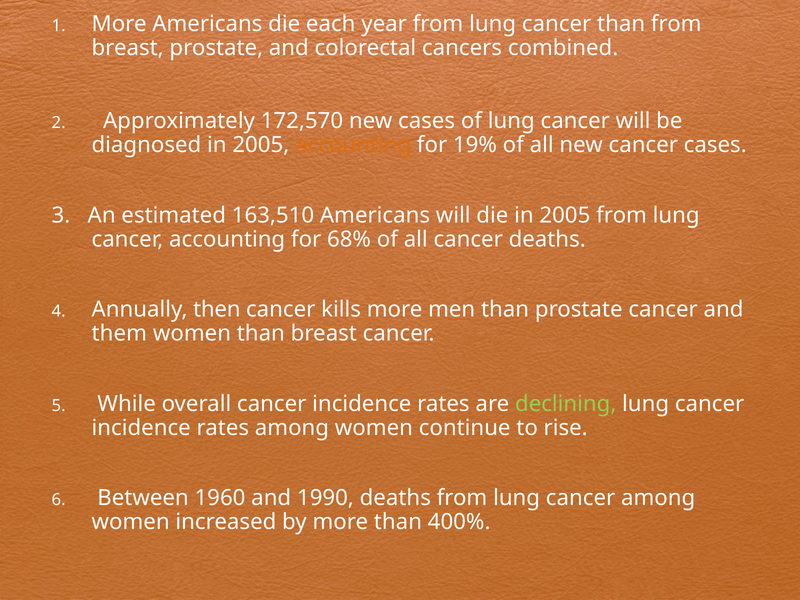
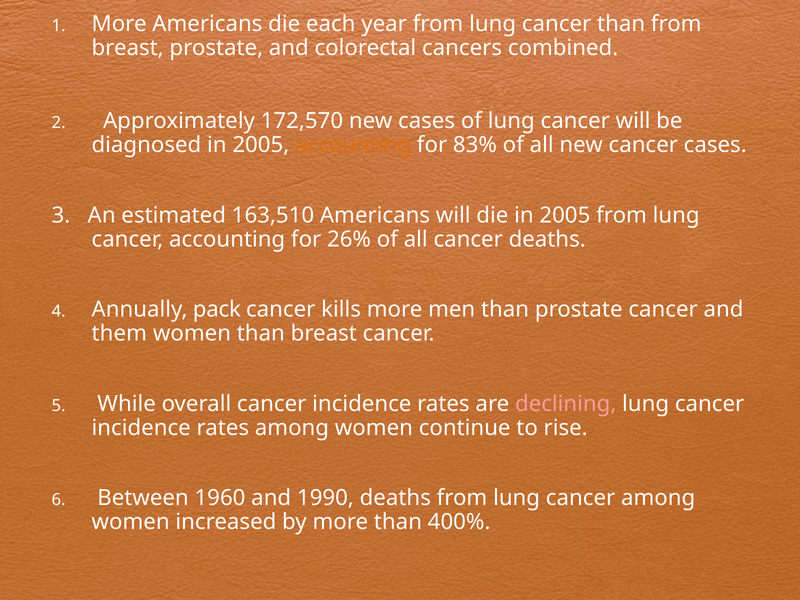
19%: 19% -> 83%
68%: 68% -> 26%
then: then -> pack
declining colour: light green -> pink
